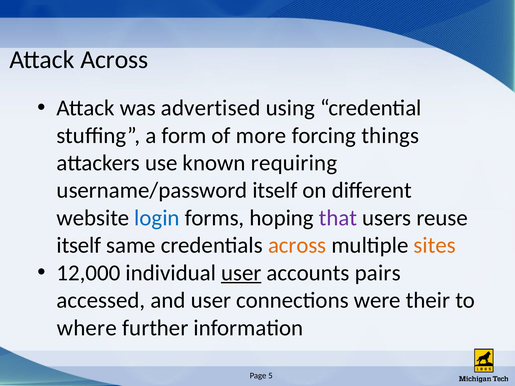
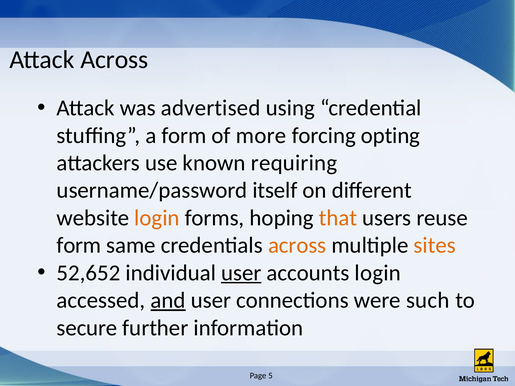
things: things -> opting
login at (157, 218) colour: blue -> orange
that colour: purple -> orange
itself at (79, 246): itself -> form
12,000: 12,000 -> 52,652
accounts pairs: pairs -> login
and underline: none -> present
their: their -> such
where: where -> secure
